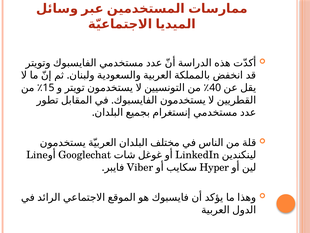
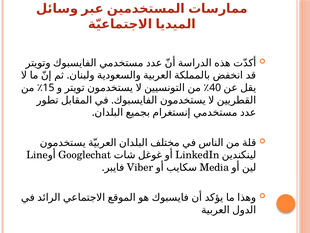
Hyper: Hyper -> Media
